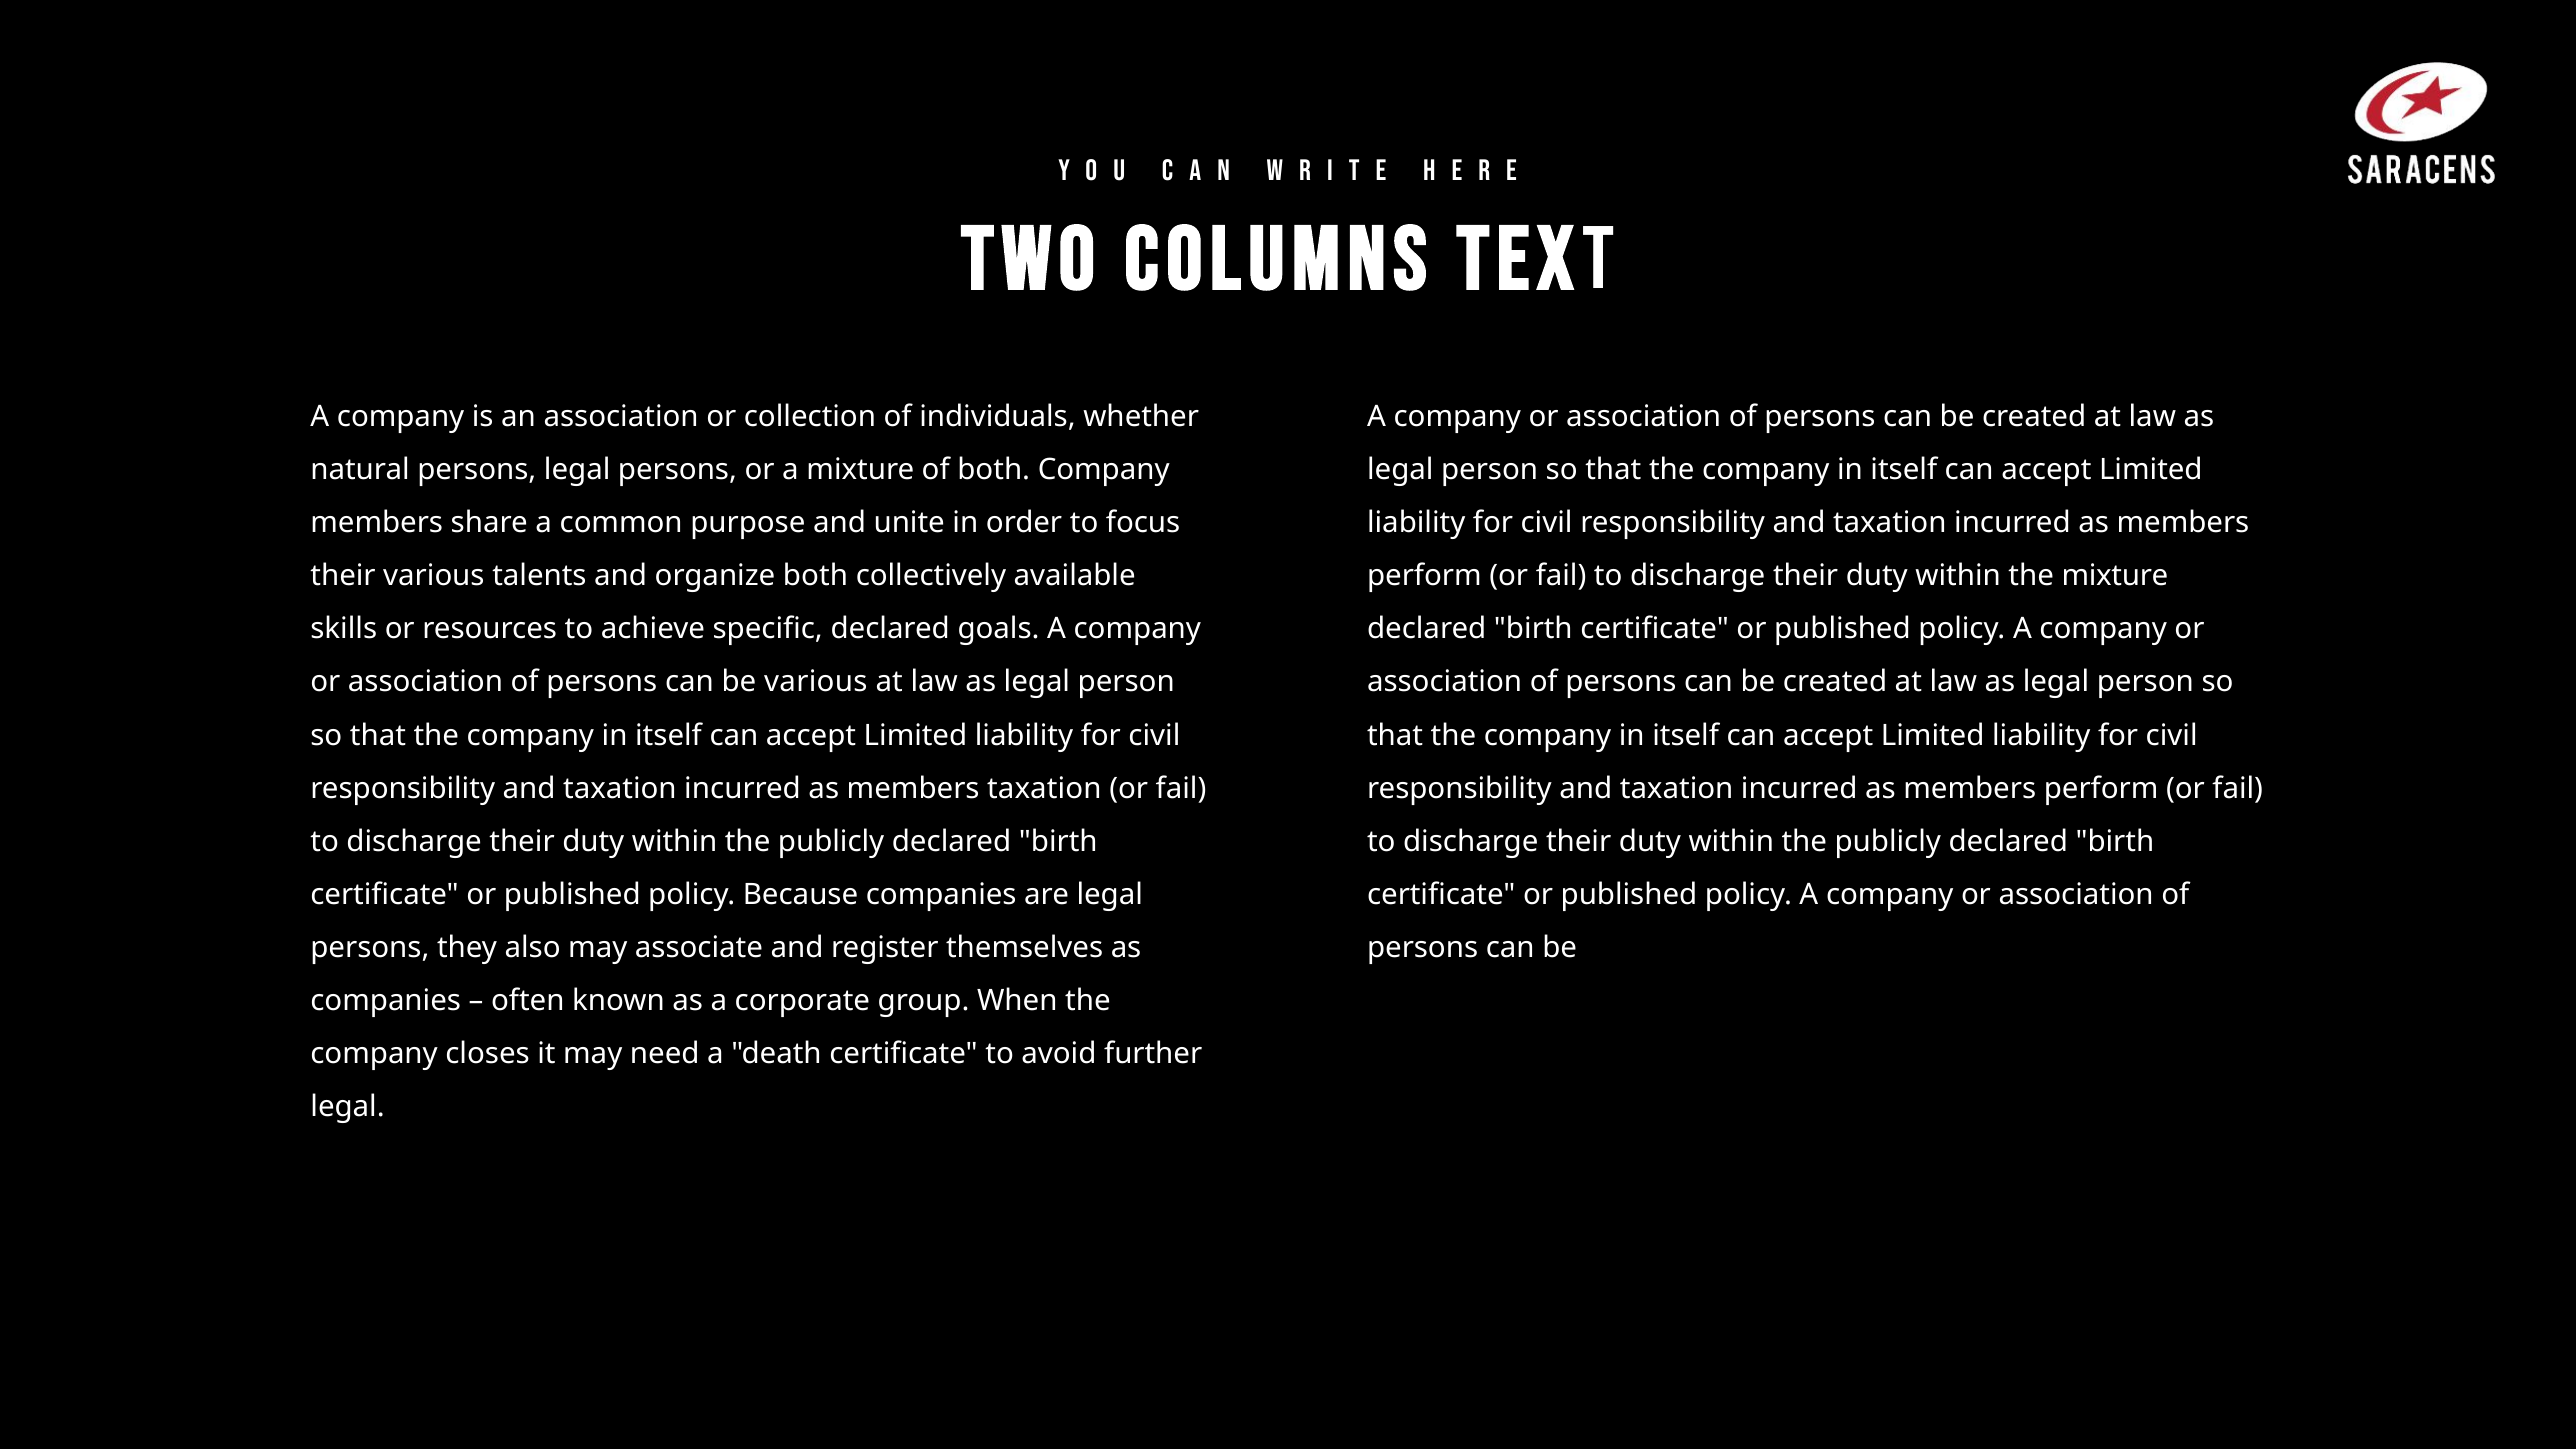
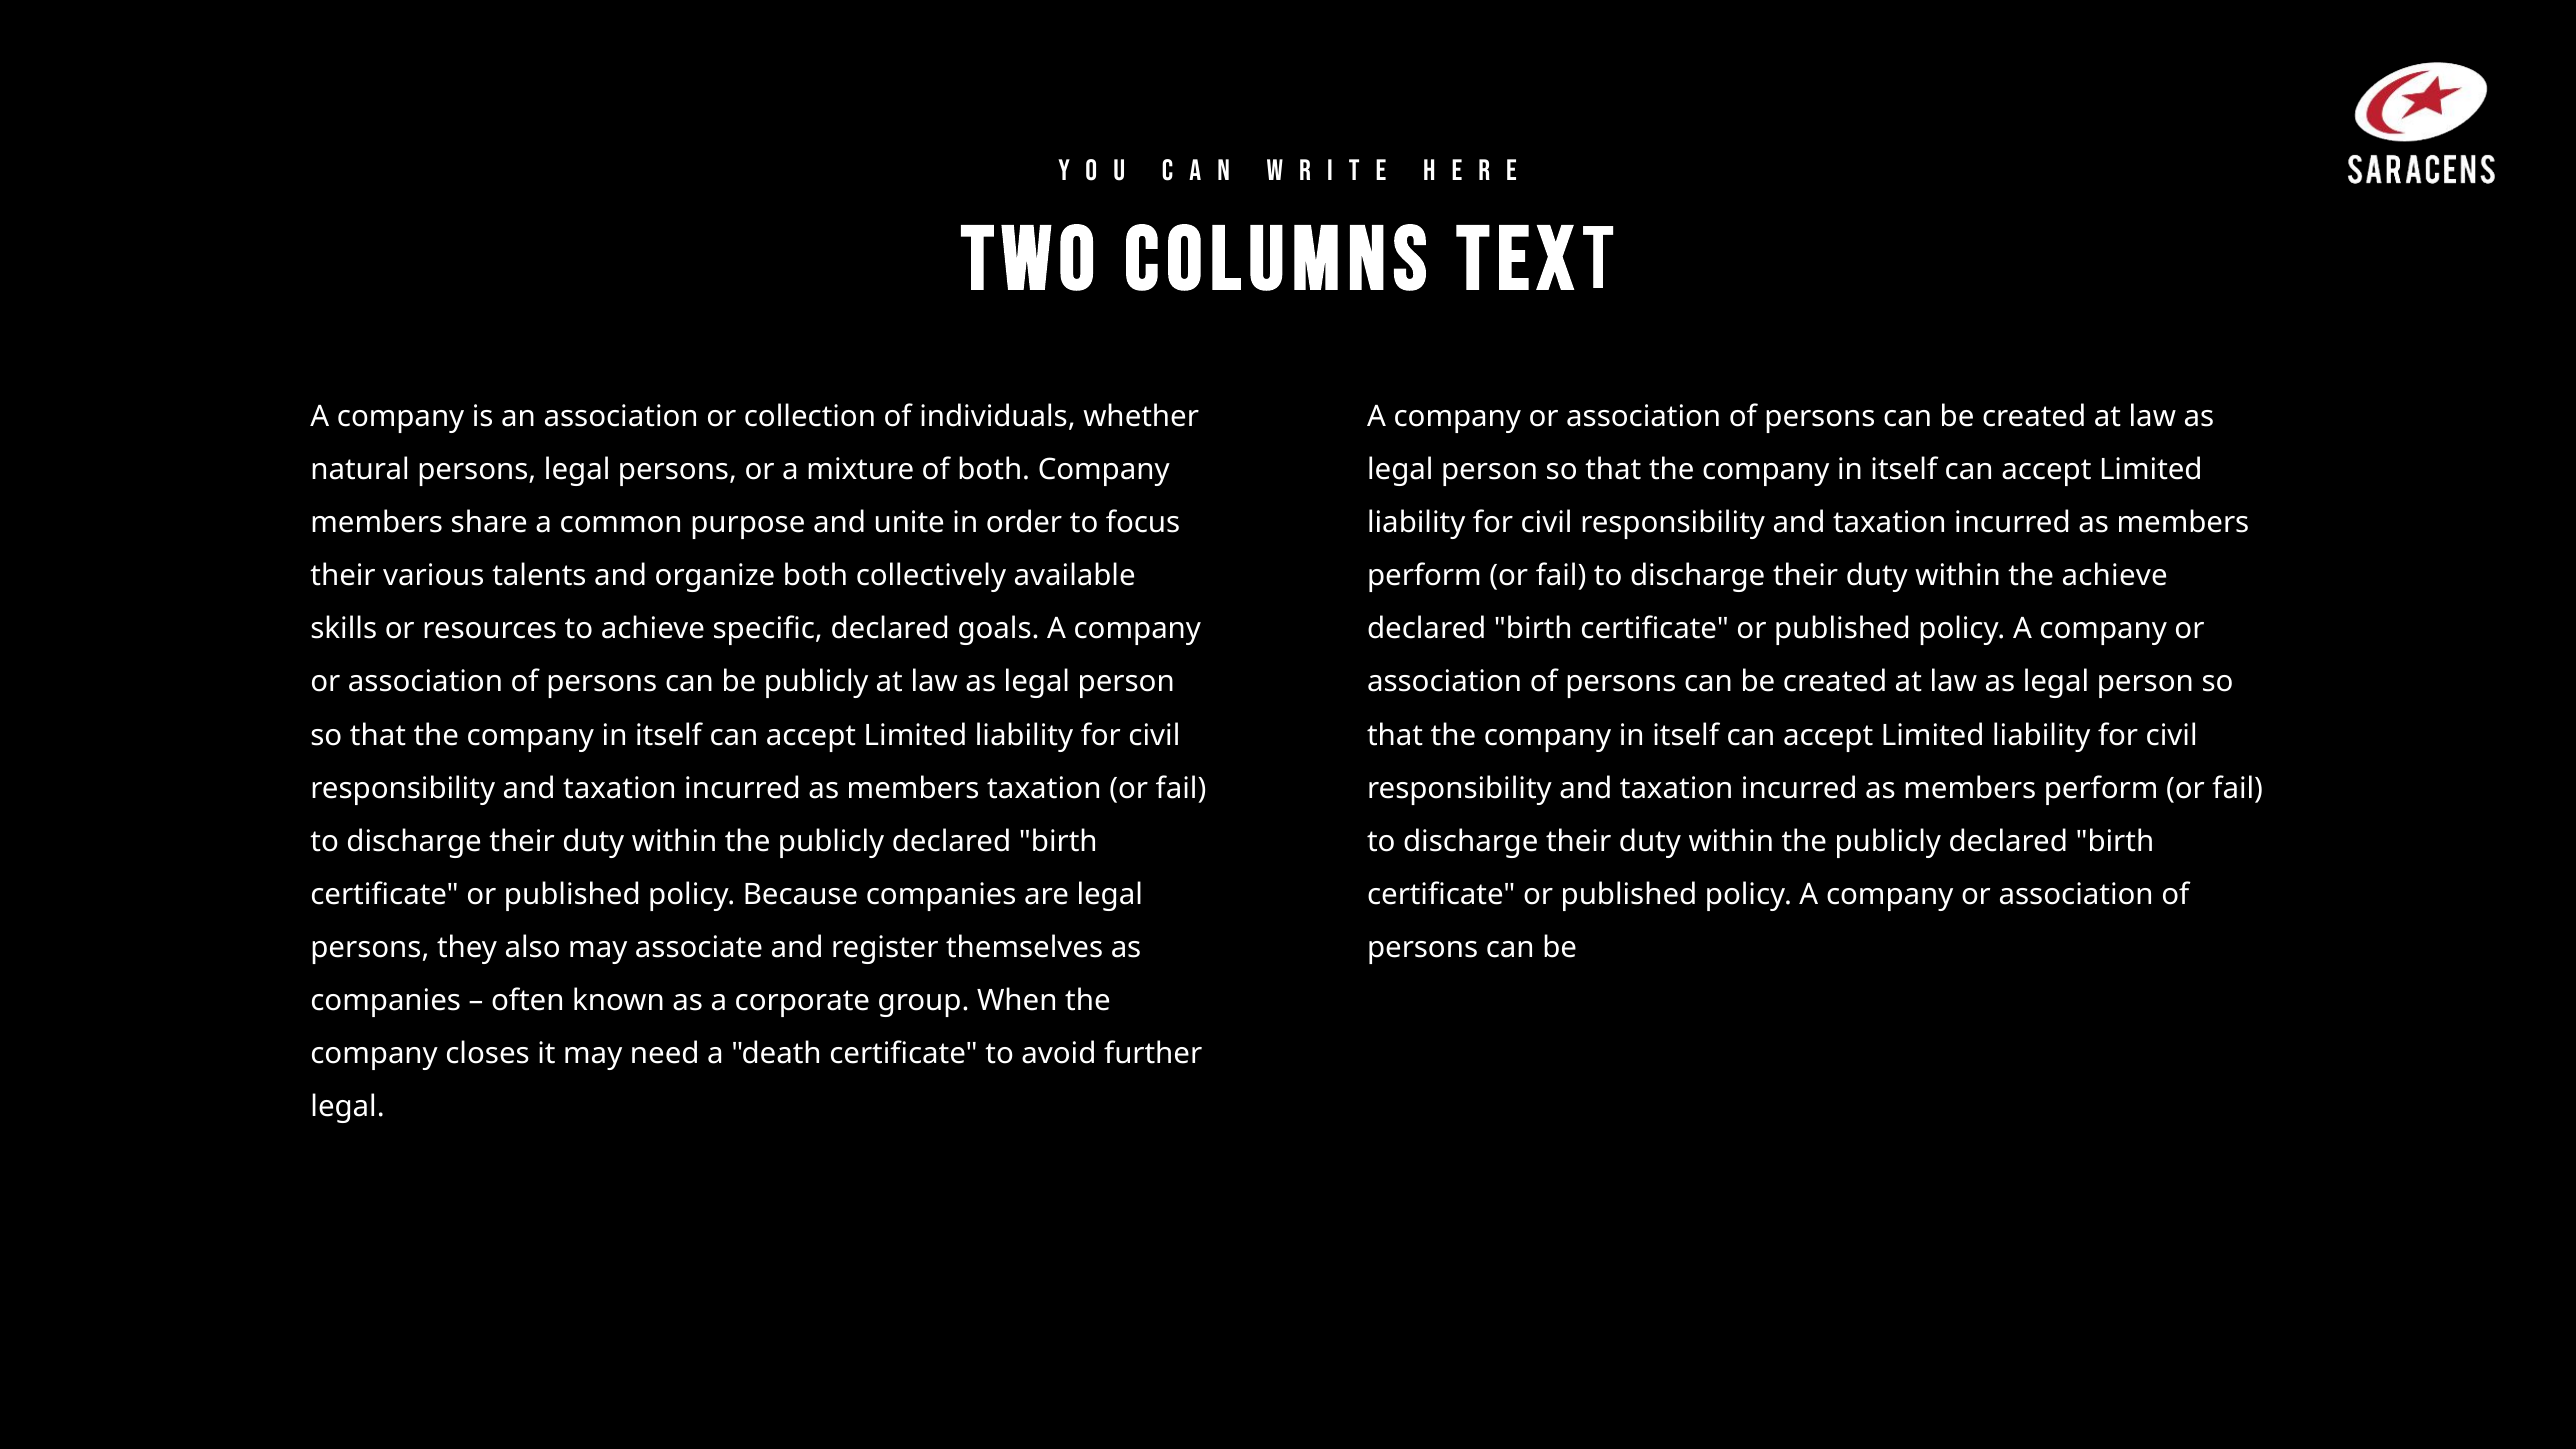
the mixture: mixture -> achieve
be various: various -> publicly
